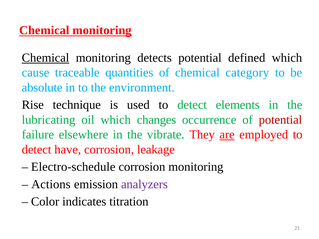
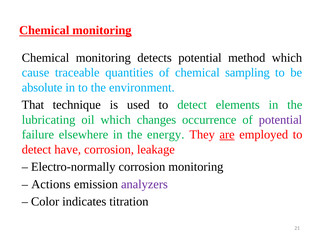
Chemical at (46, 58) underline: present -> none
defined: defined -> method
category: category -> sampling
Rise: Rise -> That
potential at (280, 120) colour: red -> purple
vibrate: vibrate -> energy
Electro-schedule: Electro-schedule -> Electro-normally
